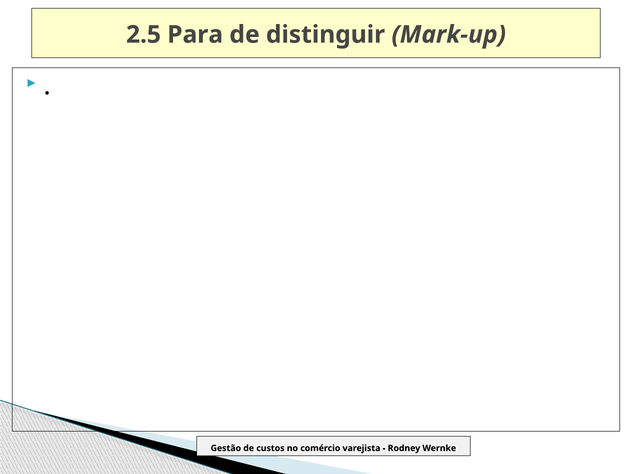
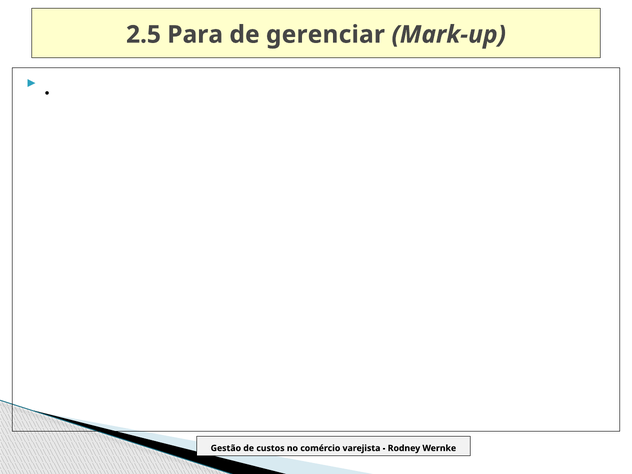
distinguir: distinguir -> gerenciar
